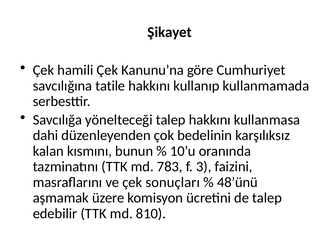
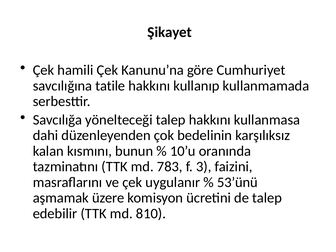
sonuçları: sonuçları -> uygulanır
48’ünü: 48’ünü -> 53’ünü
